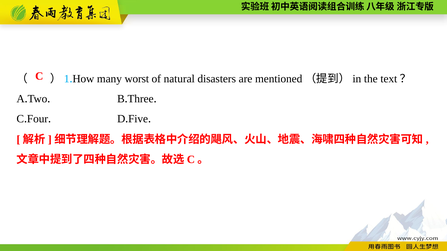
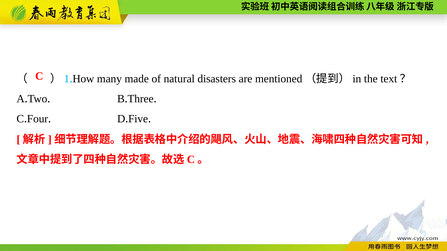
worst: worst -> made
